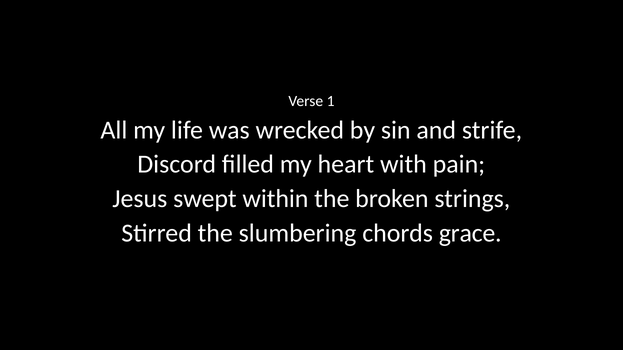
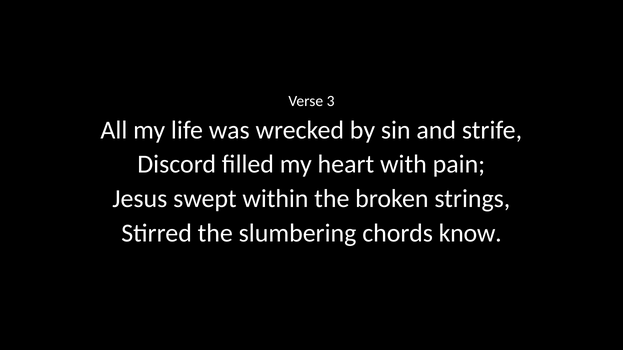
1: 1 -> 3
grace: grace -> know
